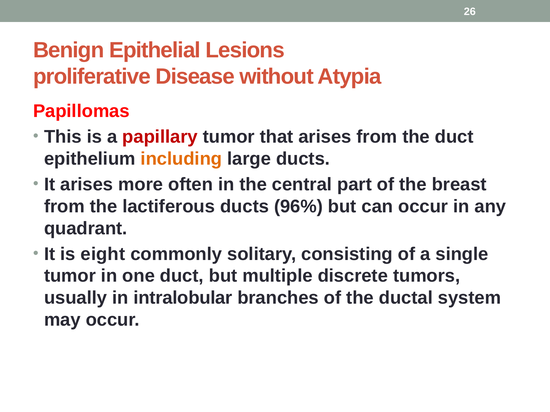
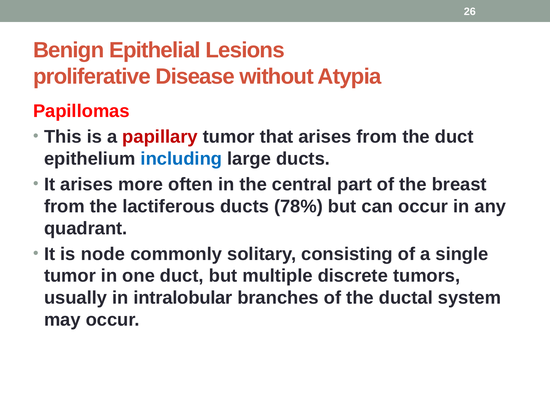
including colour: orange -> blue
96%: 96% -> 78%
eight: eight -> node
